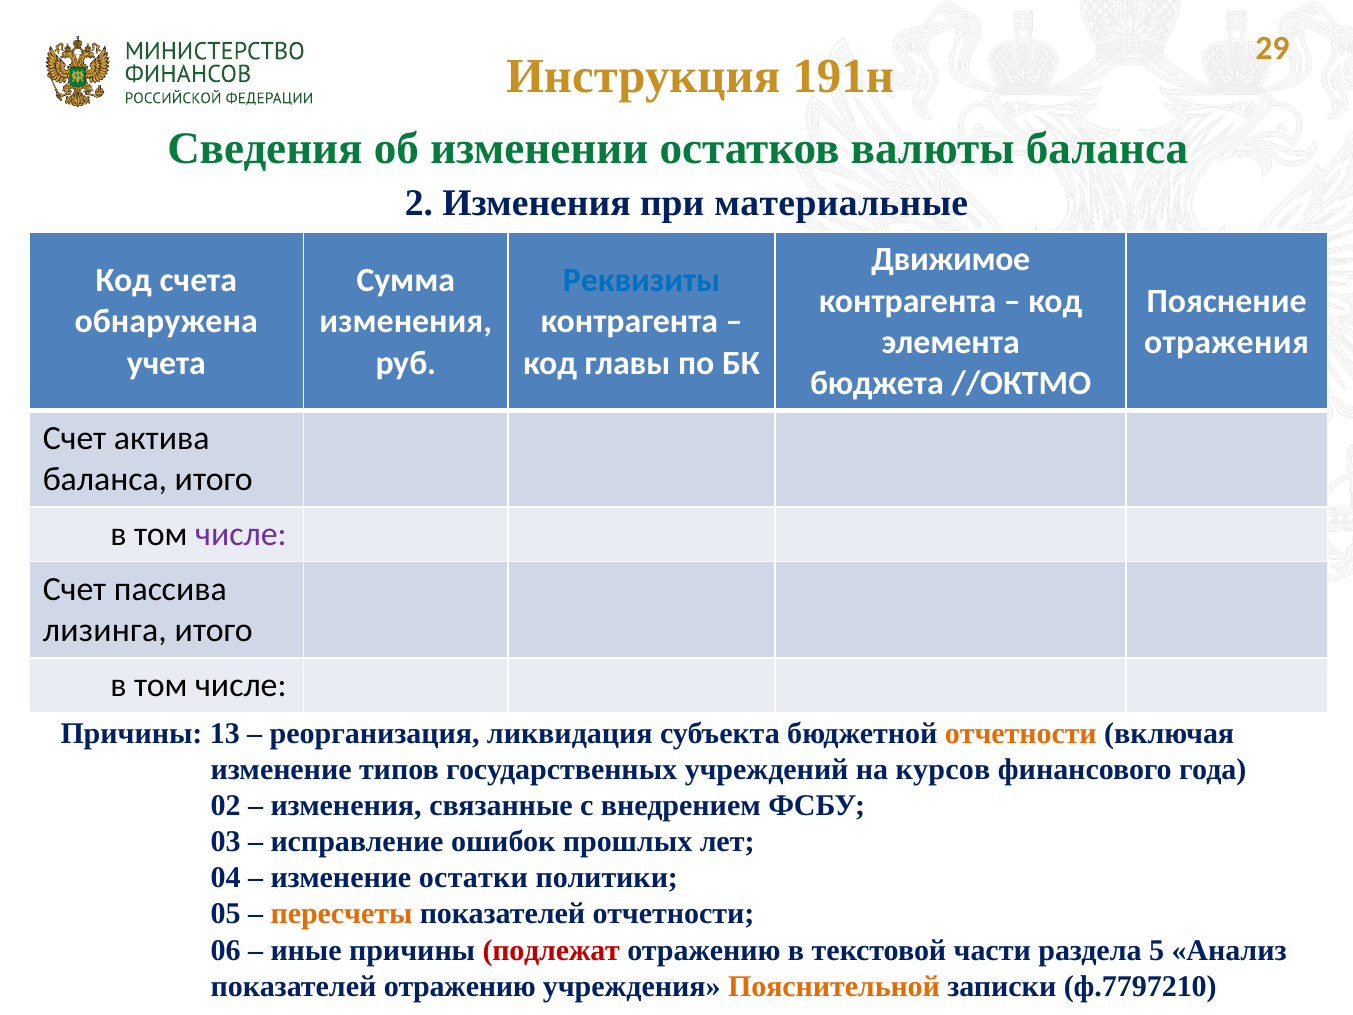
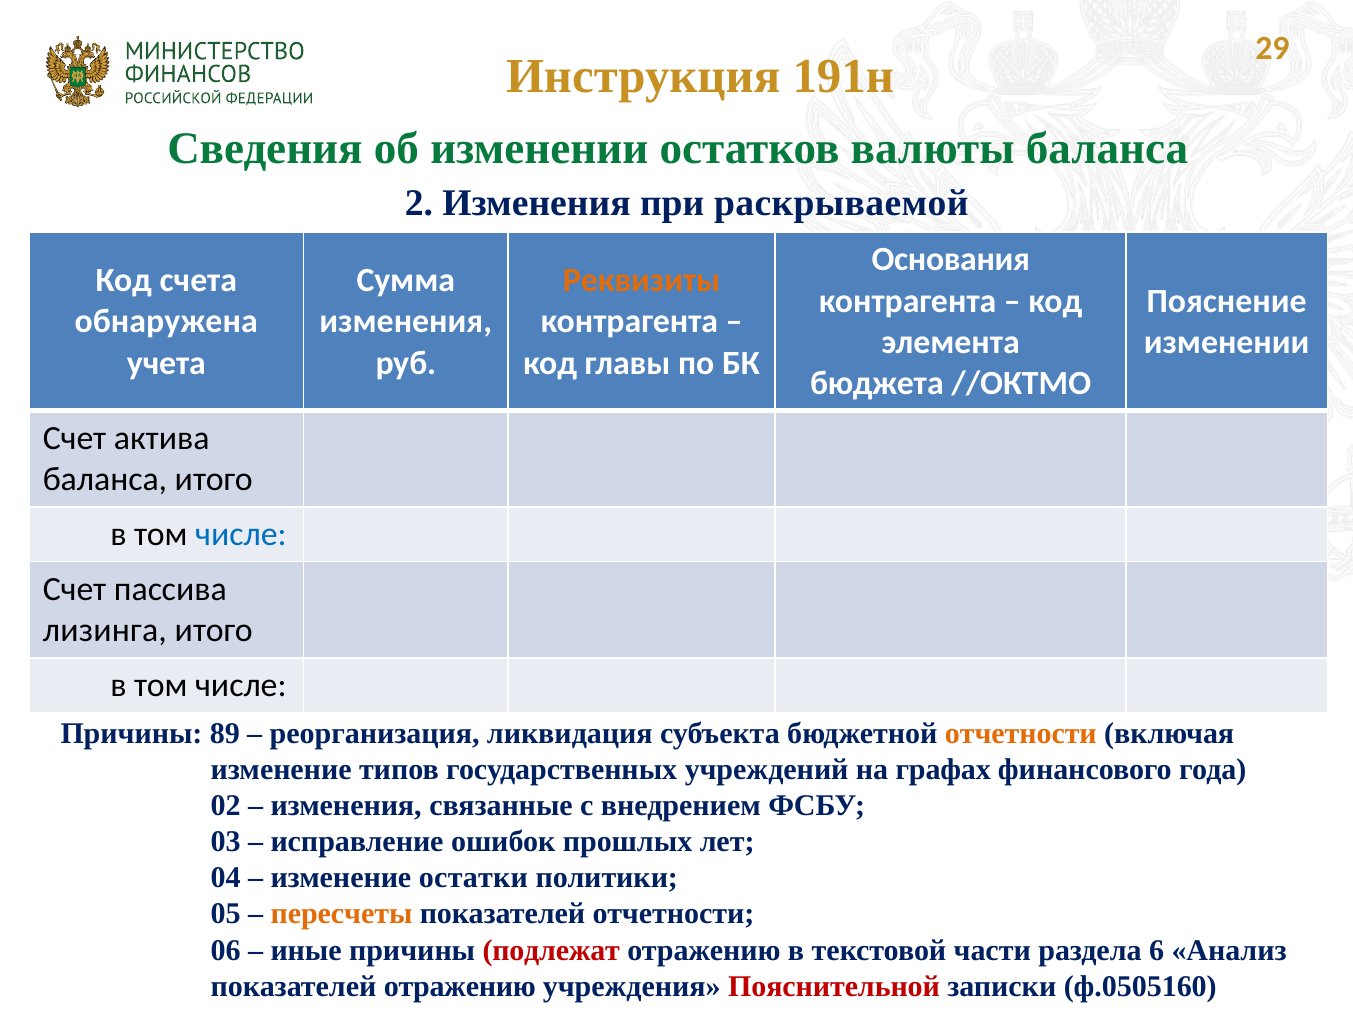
материальные: материальные -> раскрываемой
Движимое: Движимое -> Основания
Реквизиты colour: blue -> orange
отражения at (1226, 342): отражения -> изменении
числе at (241, 534) colour: purple -> blue
13: 13 -> 89
курсов: курсов -> графах
5: 5 -> 6
Пояснительной colour: orange -> red
ф.7797210: ф.7797210 -> ф.0505160
